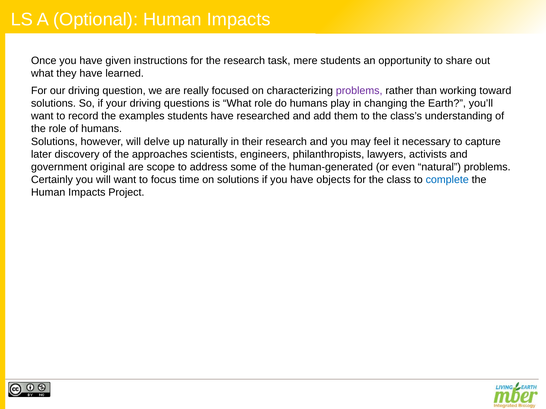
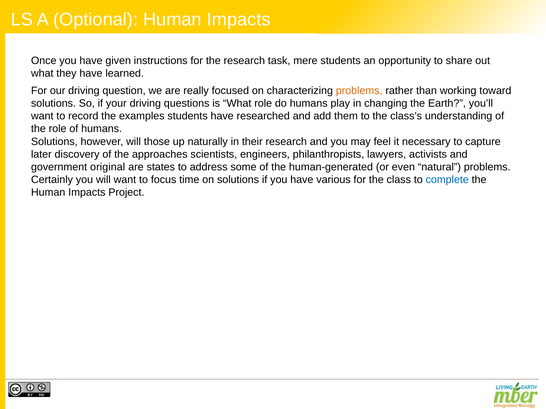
problems at (359, 91) colour: purple -> orange
delve: delve -> those
scope: scope -> states
objects: objects -> various
